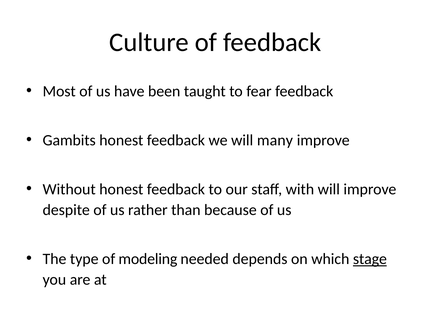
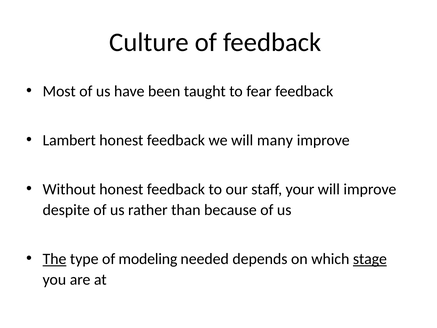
Gambits: Gambits -> Lambert
with: with -> your
The underline: none -> present
